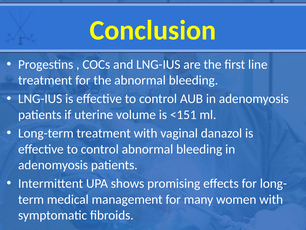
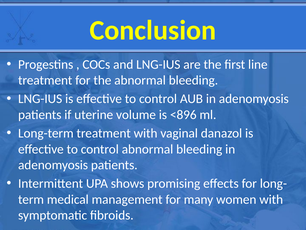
<151: <151 -> <896
